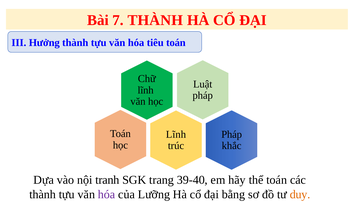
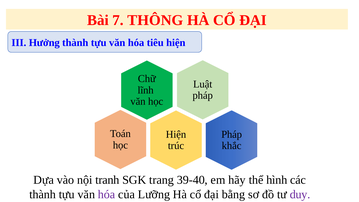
7 THÀNH: THÀNH -> THÔNG
tiêu toán: toán -> hiện
Lĩnh at (176, 134): Lĩnh -> Hiện
thể toán: toán -> hình
duy colour: orange -> purple
